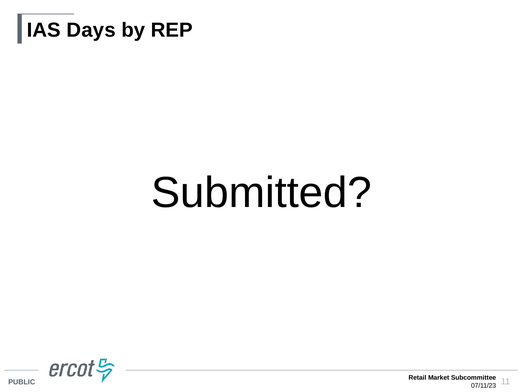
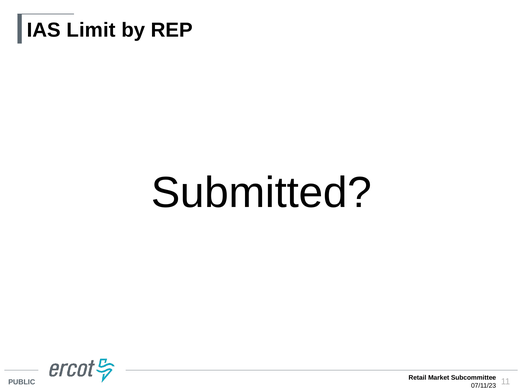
Days: Days -> Limit
